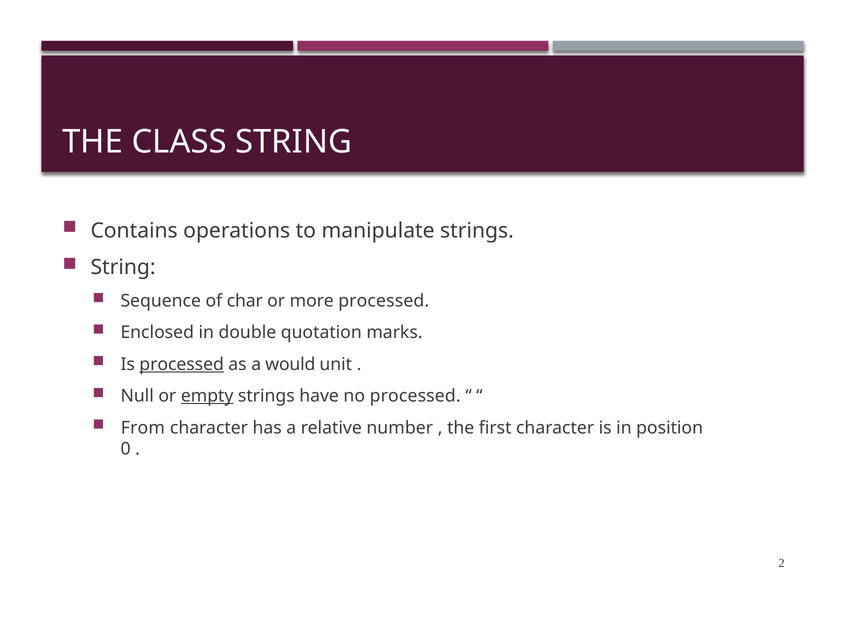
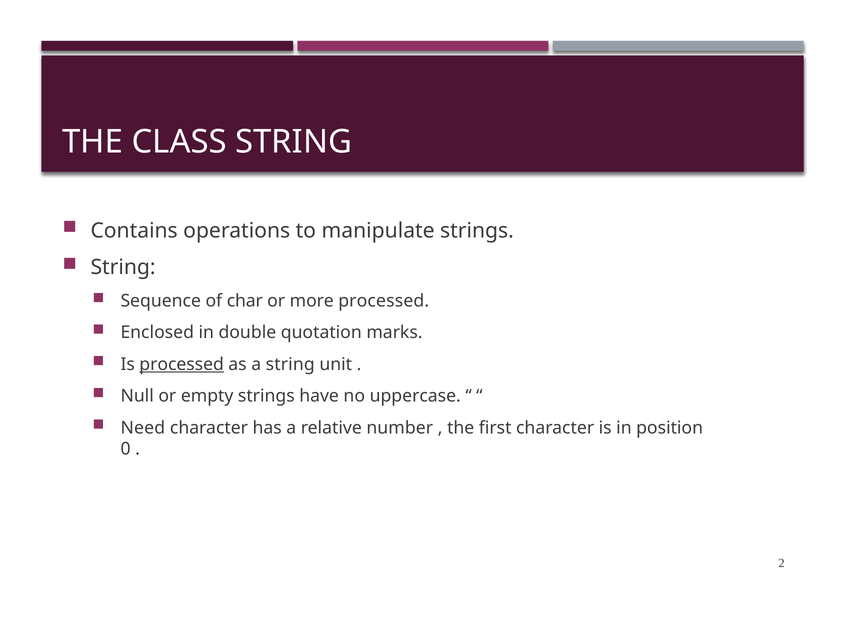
a would: would -> string
empty underline: present -> none
no processed: processed -> uppercase
From: From -> Need
